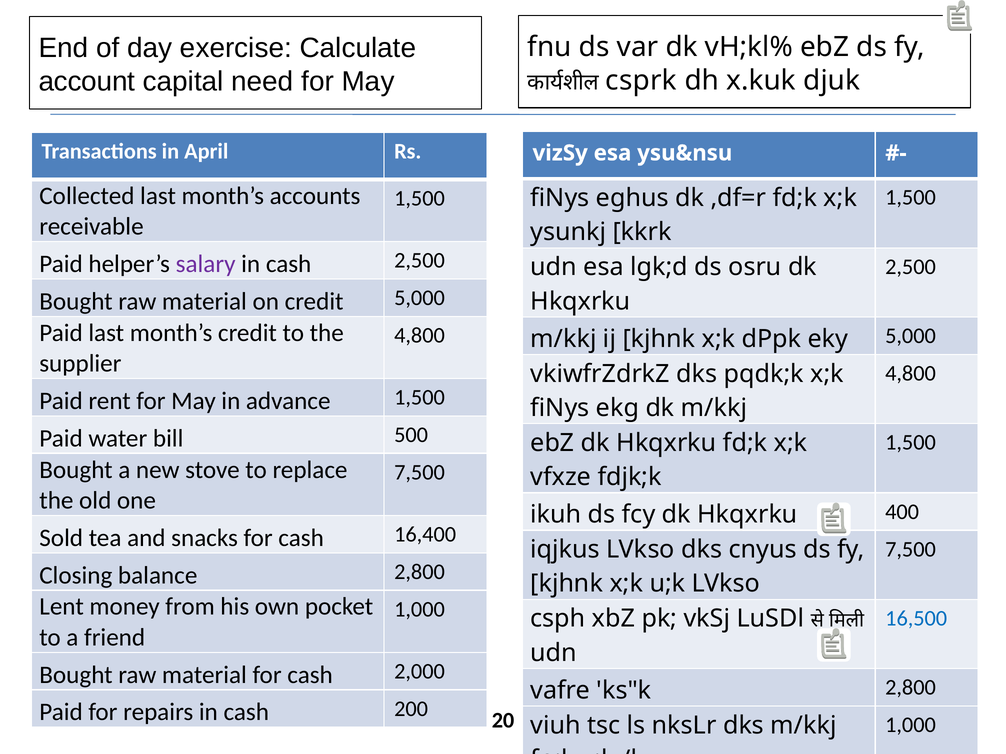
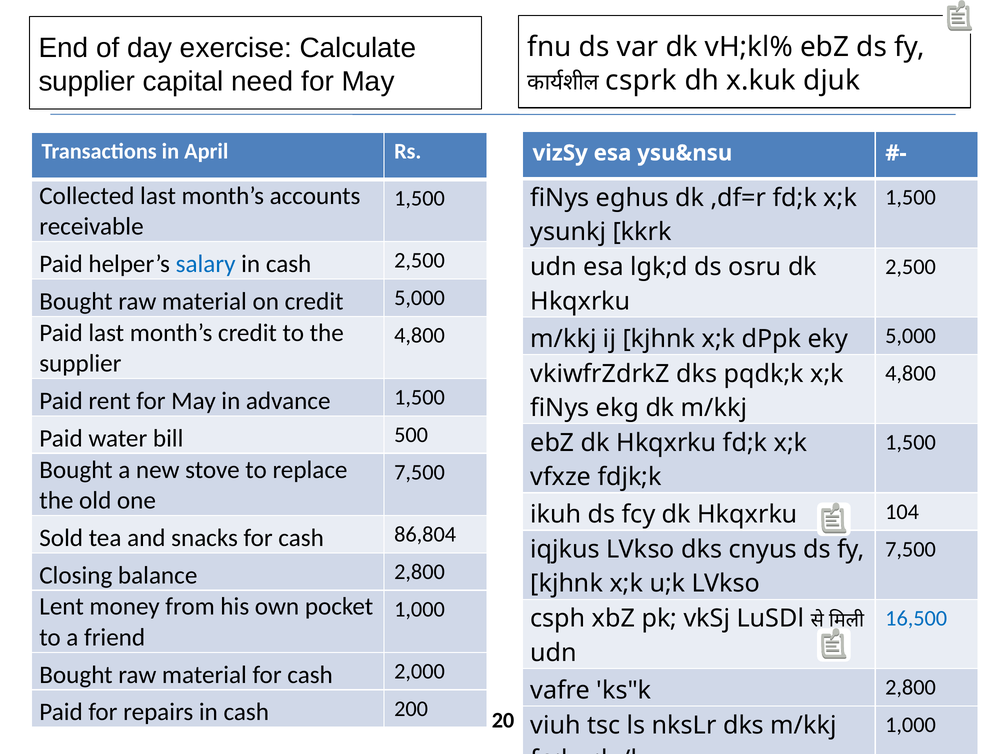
account at (87, 82): account -> supplier
salary colour: purple -> blue
400: 400 -> 104
16,400: 16,400 -> 86,804
